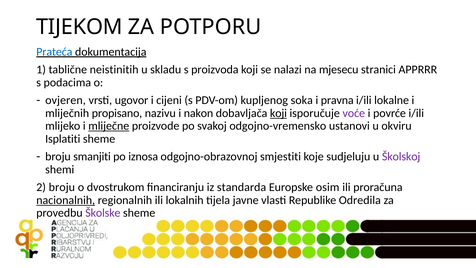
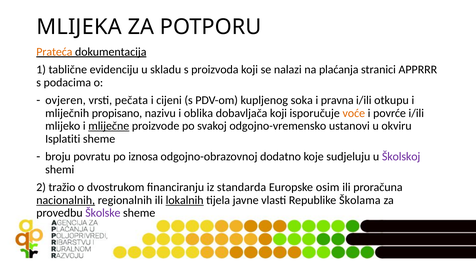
TIJEKOM: TIJEKOM -> MLIJEKA
Prateća colour: blue -> orange
neistinitih: neistinitih -> evidenciju
mjesecu: mjesecu -> plaćanja
ugovor: ugovor -> pečata
lokalne: lokalne -> otkupu
nakon: nakon -> oblika
koji at (278, 113) underline: present -> none
voće colour: purple -> orange
smanjiti: smanjiti -> povratu
smjestiti: smjestiti -> dodatno
2 broju: broju -> tražio
lokalnih underline: none -> present
Odredila: Odredila -> Školama
